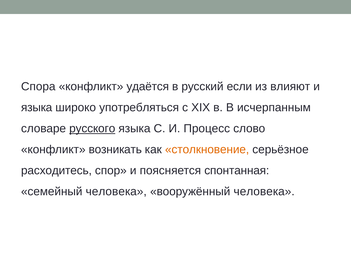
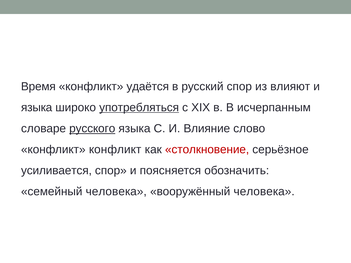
Спора: Спора -> Время
русский если: если -> спор
употребляться underline: none -> present
Процесс: Процесс -> Влияние
конфликт возникать: возникать -> конфликт
столкновение colour: orange -> red
расходитесь: расходитесь -> усиливается
спонтанная: спонтанная -> обозначить
